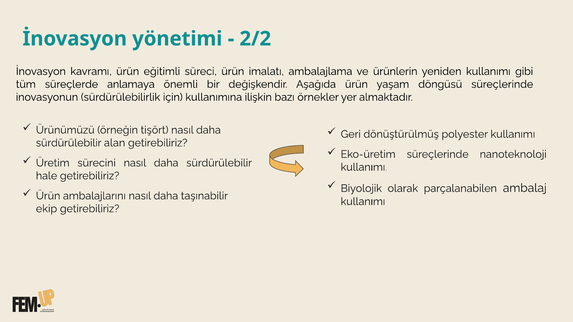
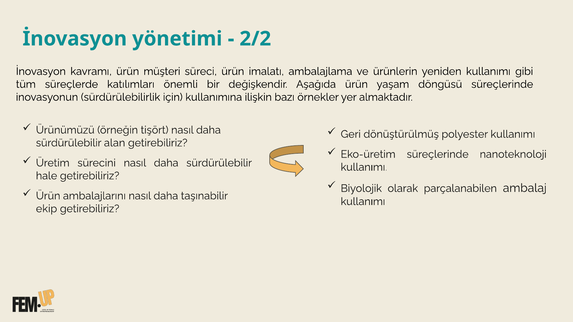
eğitimli: eğitimli -> müşteri
anlamaya: anlamaya -> katılımları
